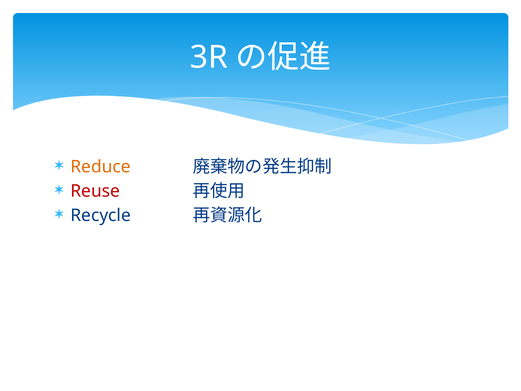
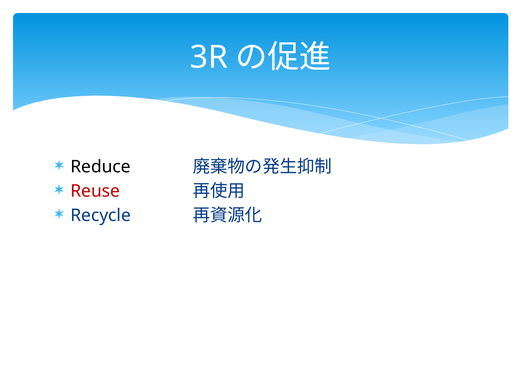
Reduce colour: orange -> black
